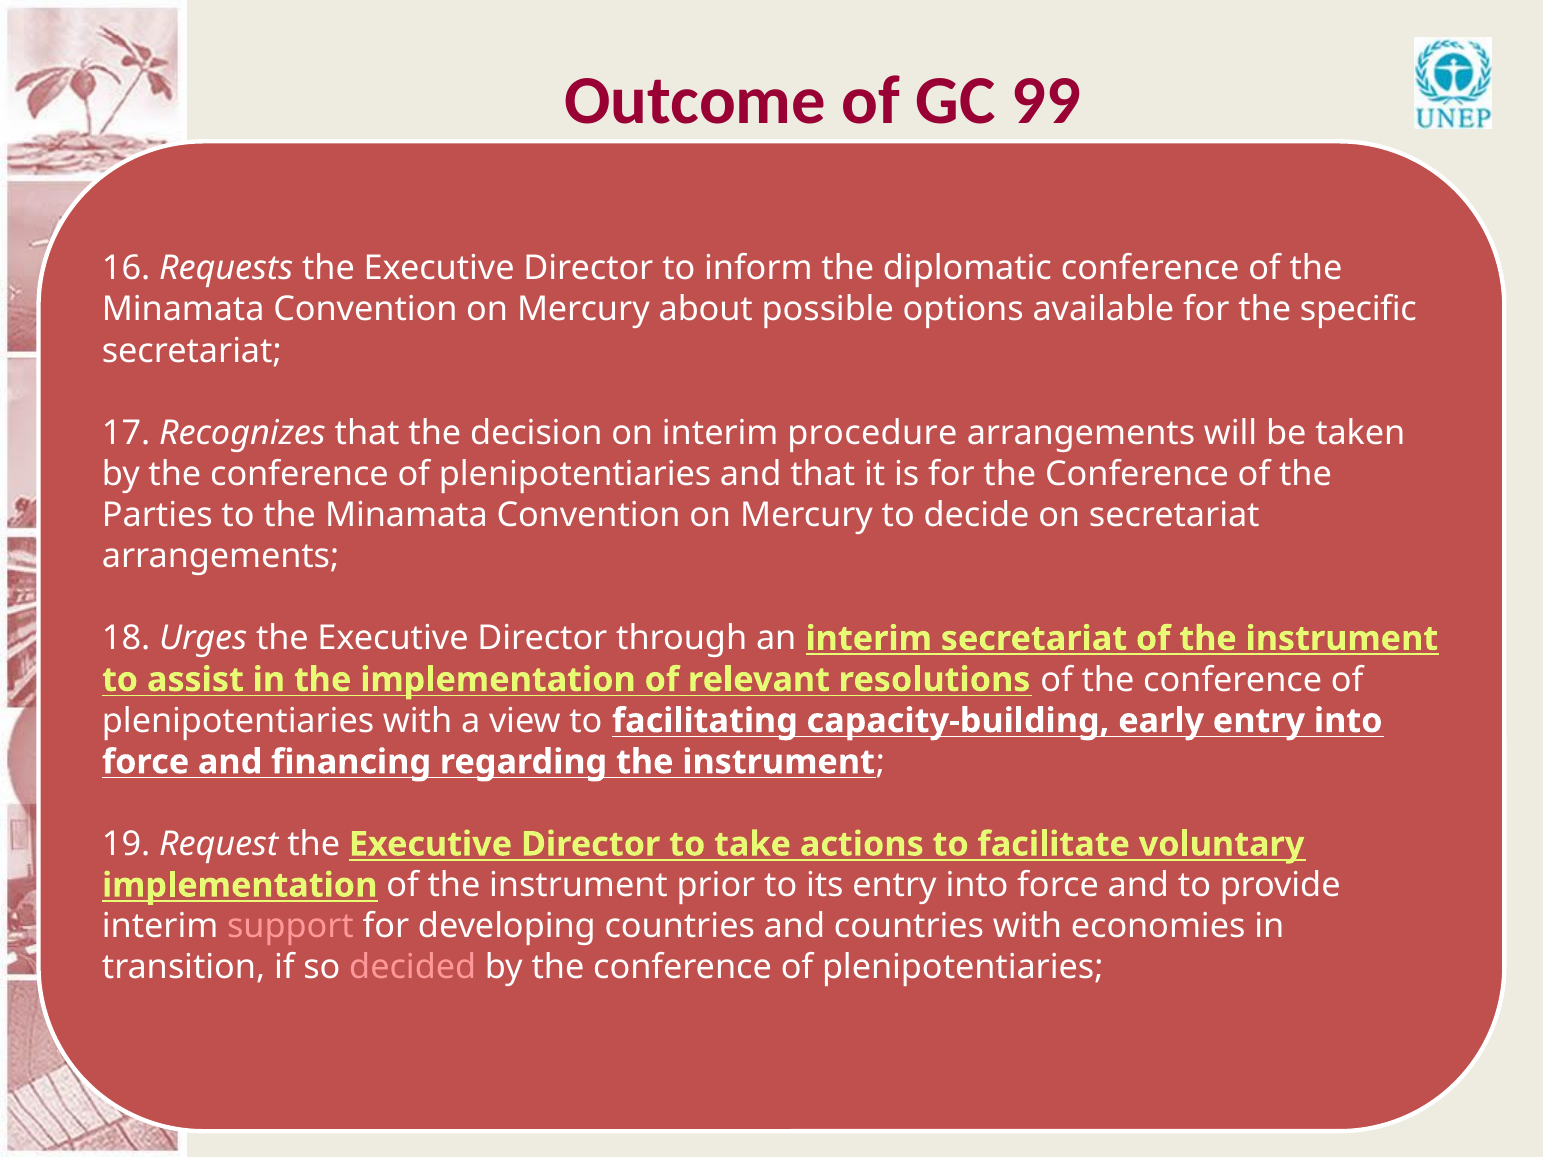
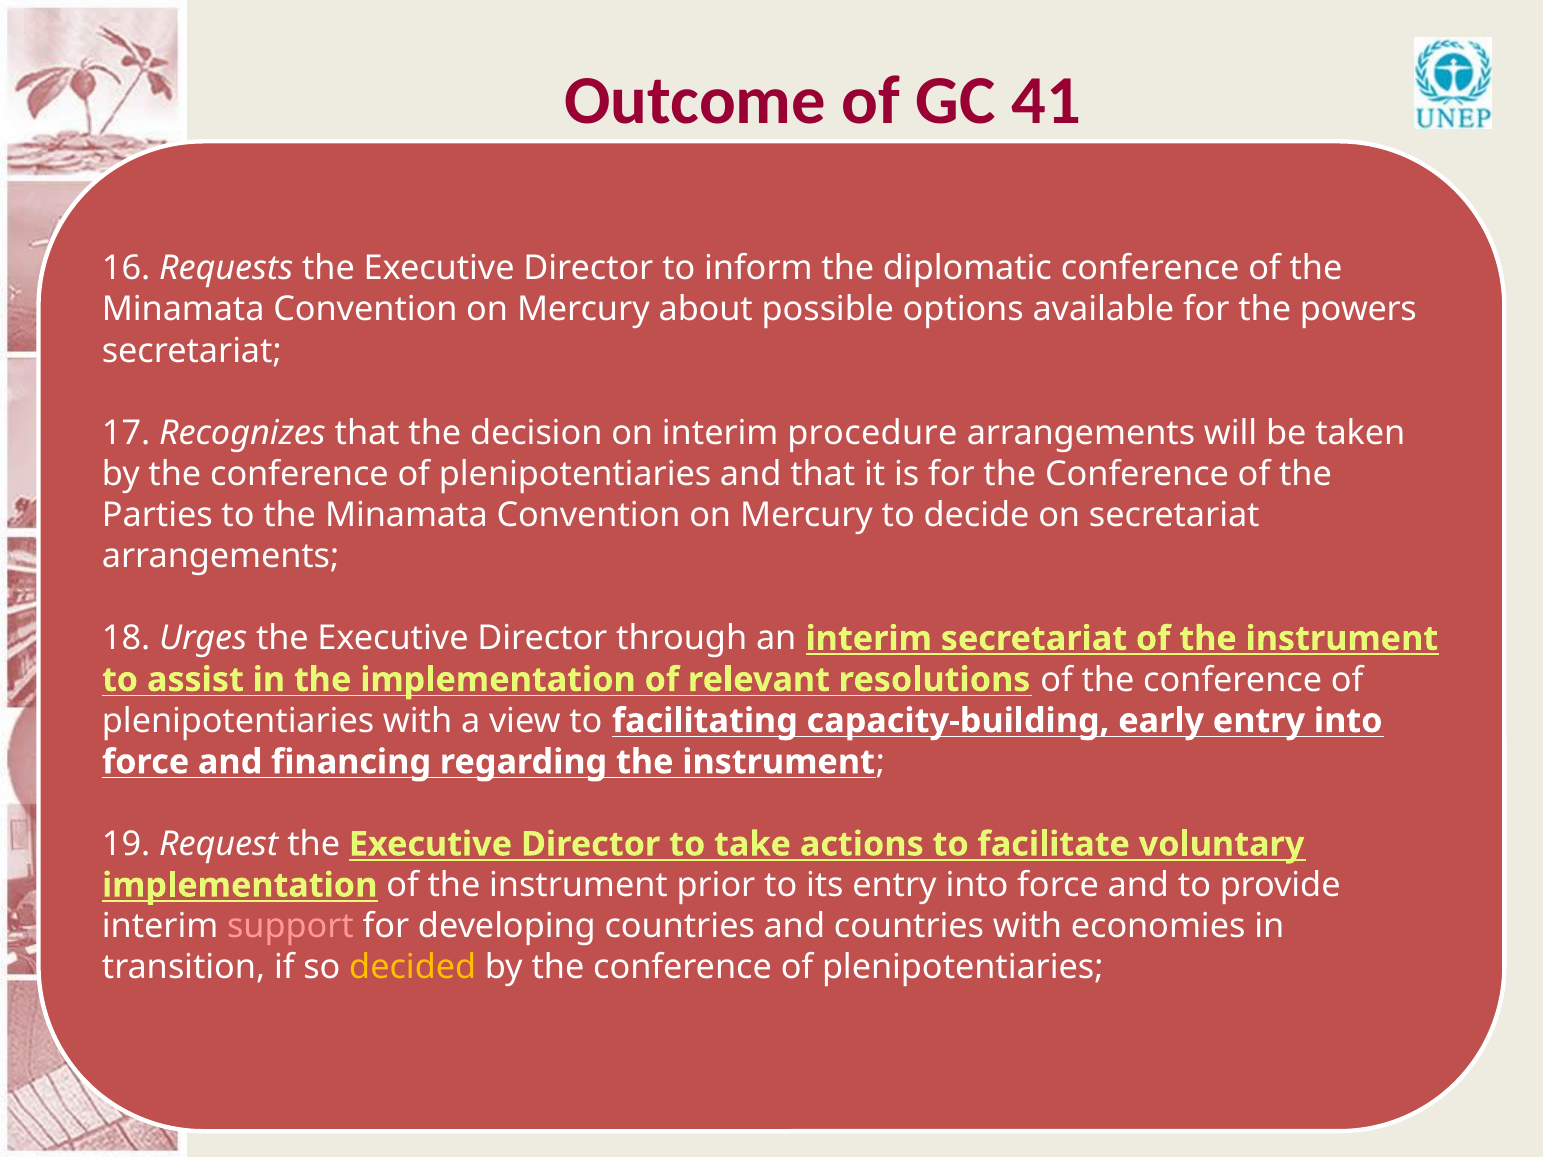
99: 99 -> 41
specific: specific -> powers
decided colour: pink -> yellow
